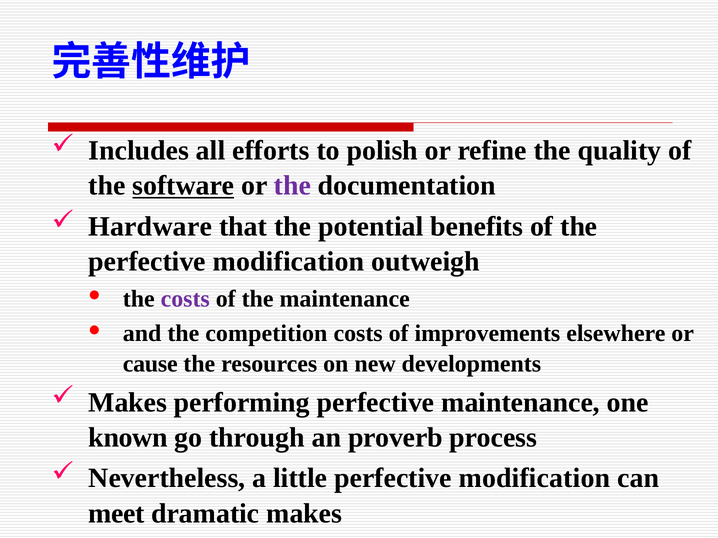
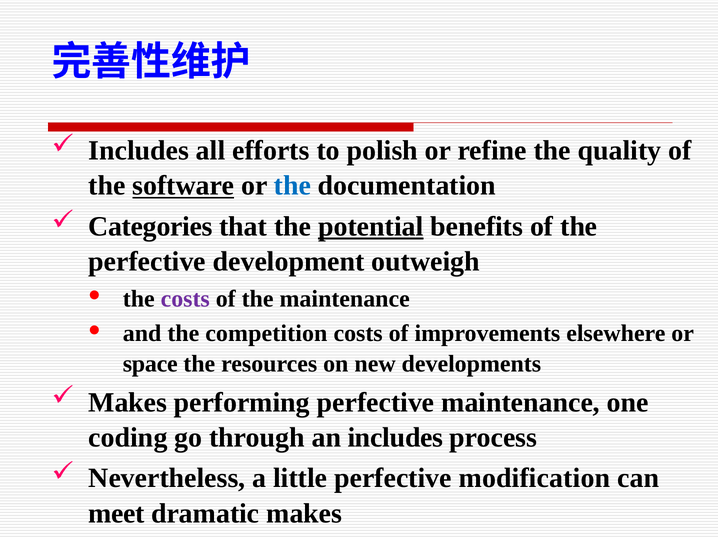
the at (292, 186) colour: purple -> blue
Hardware: Hardware -> Categories
potential underline: none -> present
modification at (289, 262): modification -> development
cause: cause -> space
known: known -> coding
an proverb: proverb -> includes
